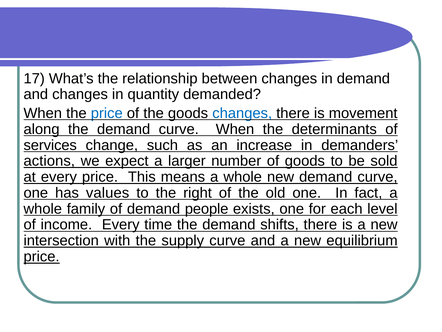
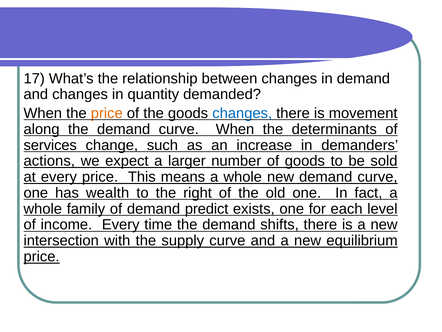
price at (107, 113) colour: blue -> orange
values: values -> wealth
people: people -> predict
